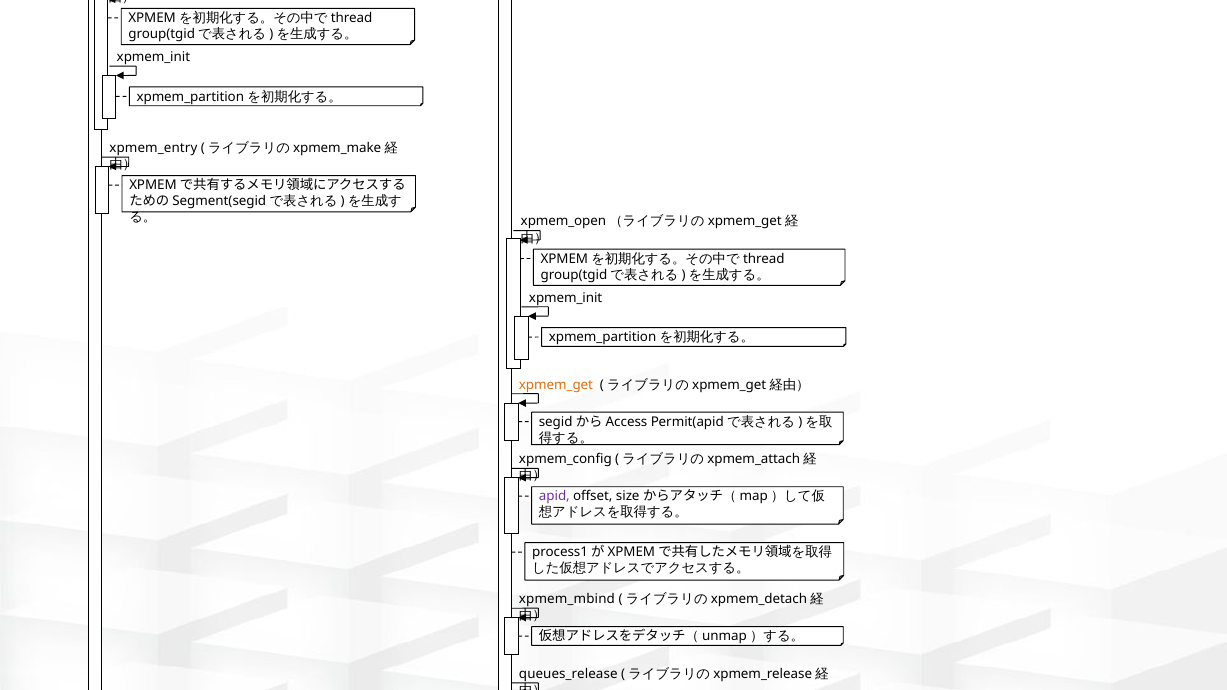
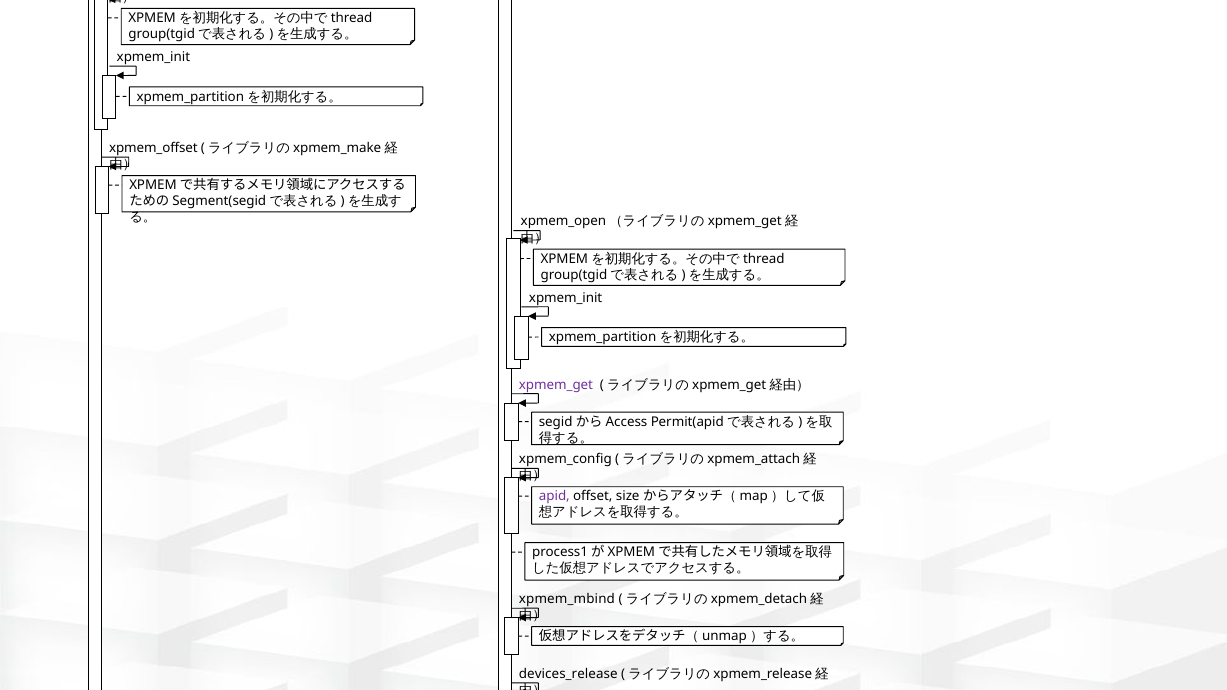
xpmem_entry: xpmem_entry -> xpmem_offset
xpmem_get colour: orange -> purple
queues_release: queues_release -> devices_release
